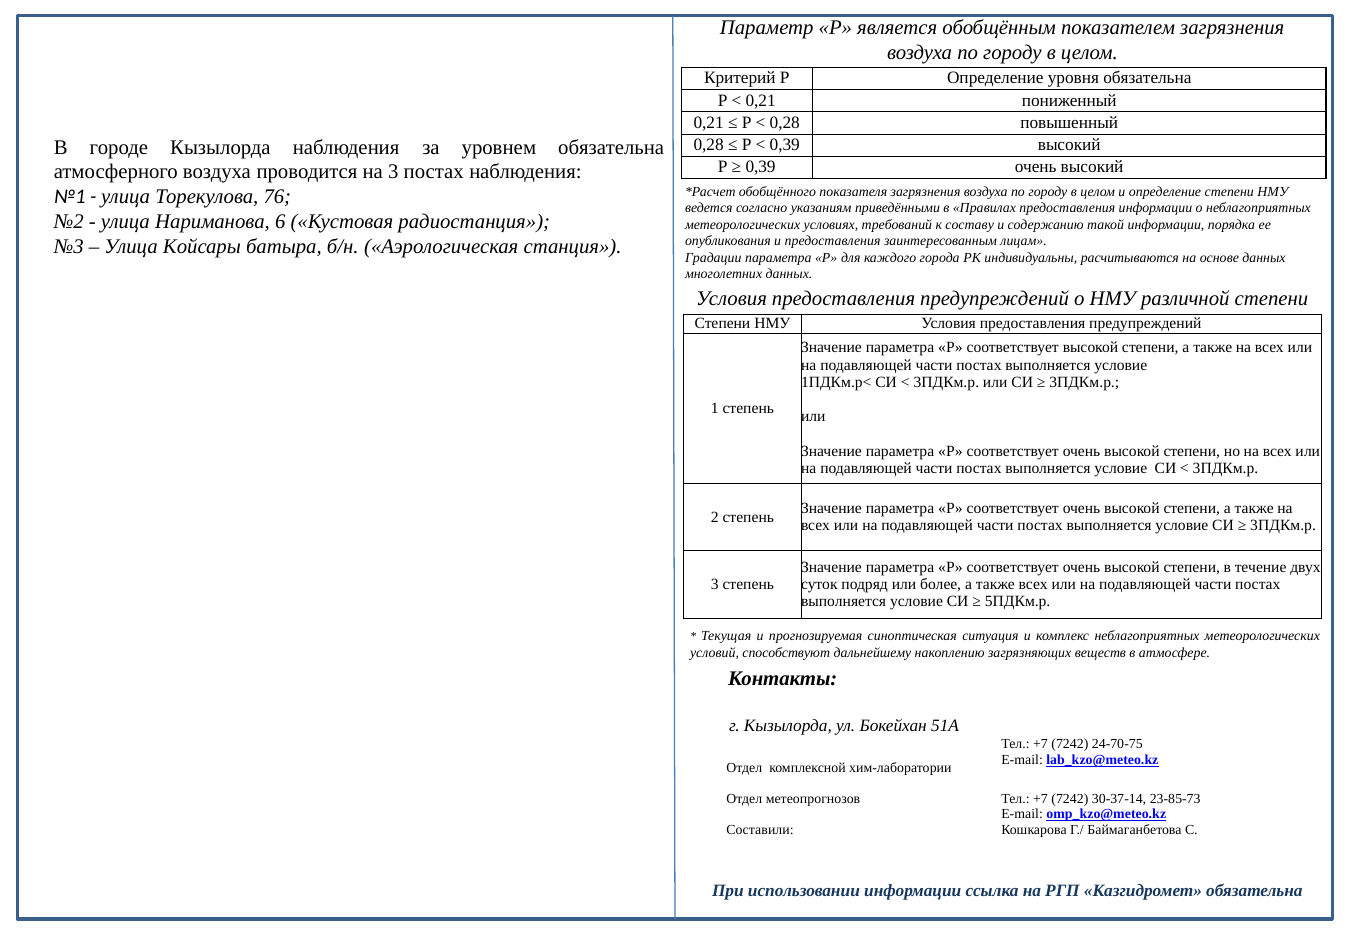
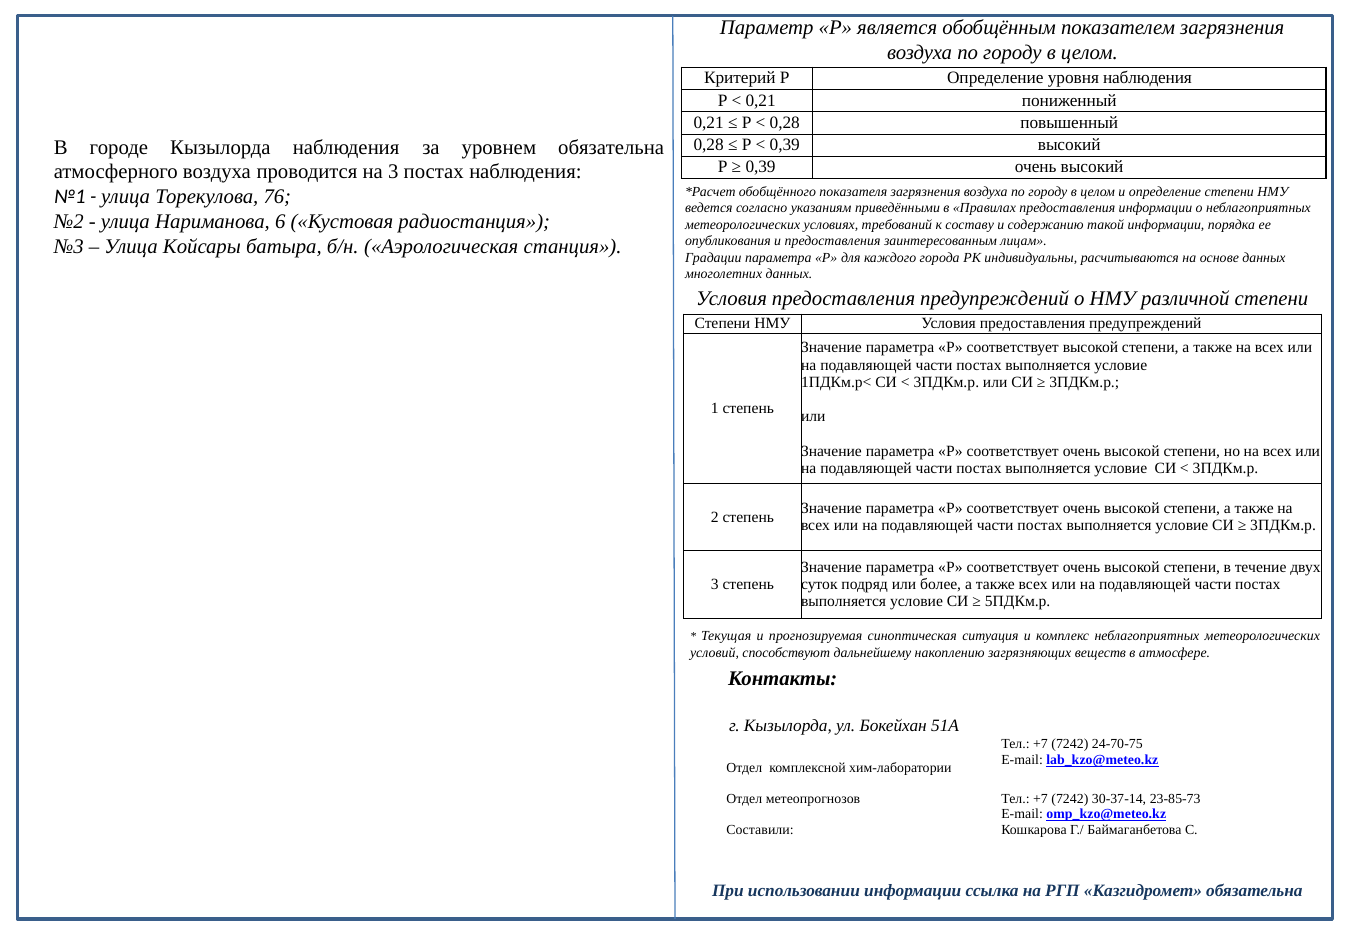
уровня обязательна: обязательна -> наблюдения
